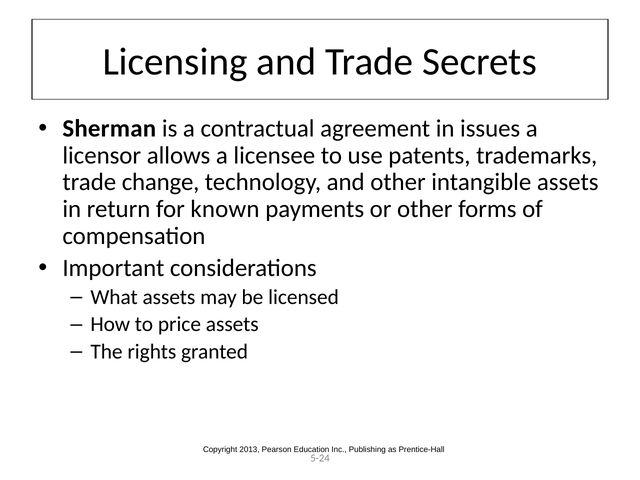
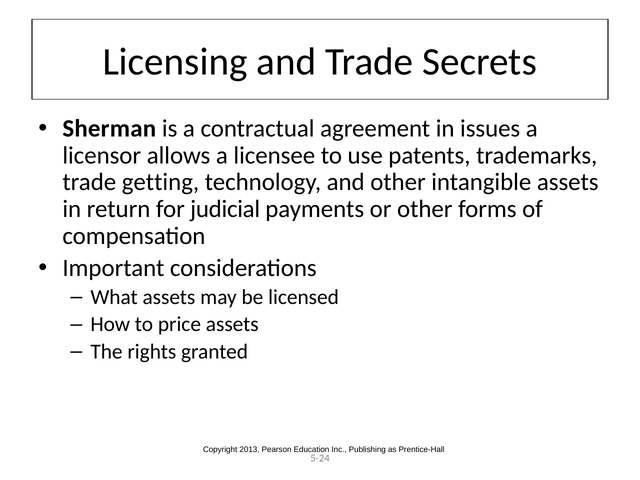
change: change -> getting
known: known -> judicial
